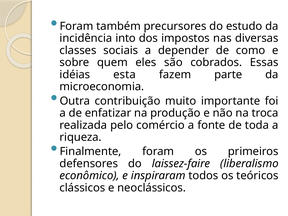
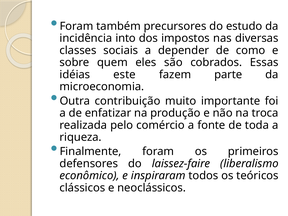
esta: esta -> este
